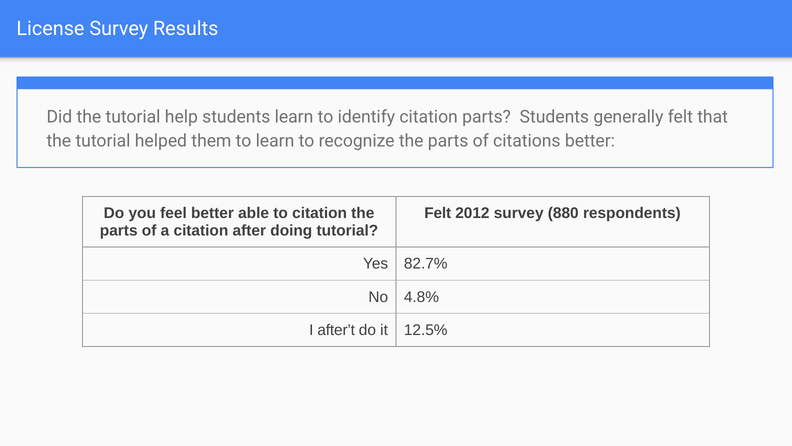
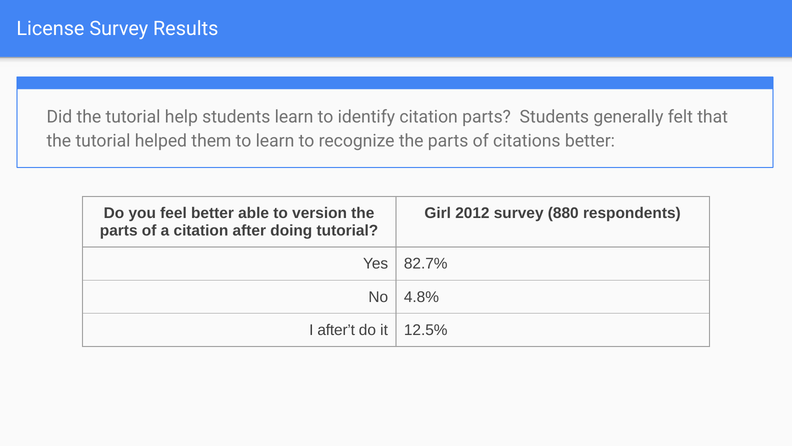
to citation: citation -> version
Felt at (438, 213): Felt -> Girl
